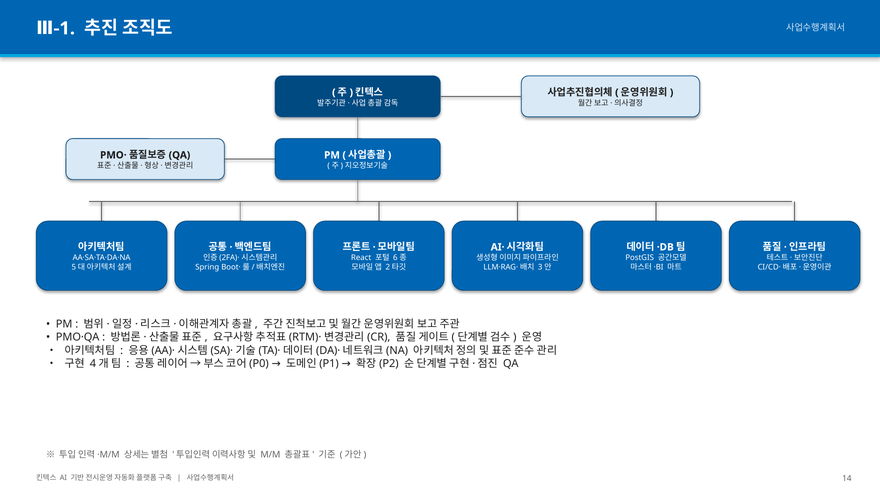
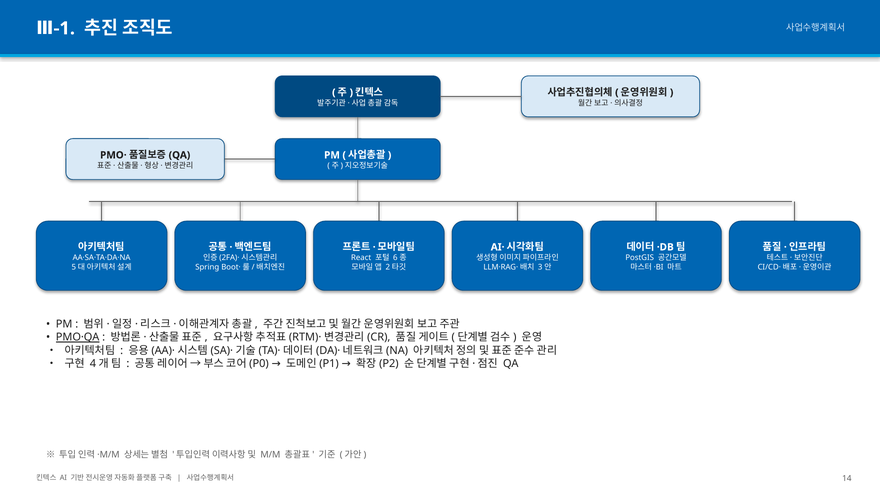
PMO·QA underline: none -> present
